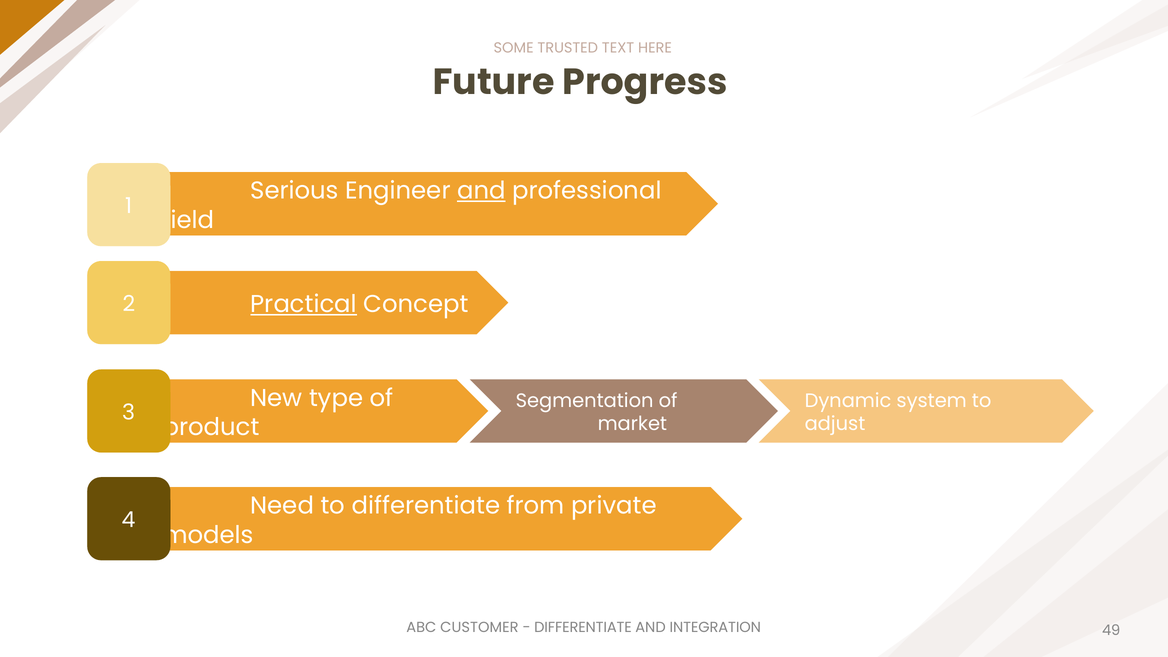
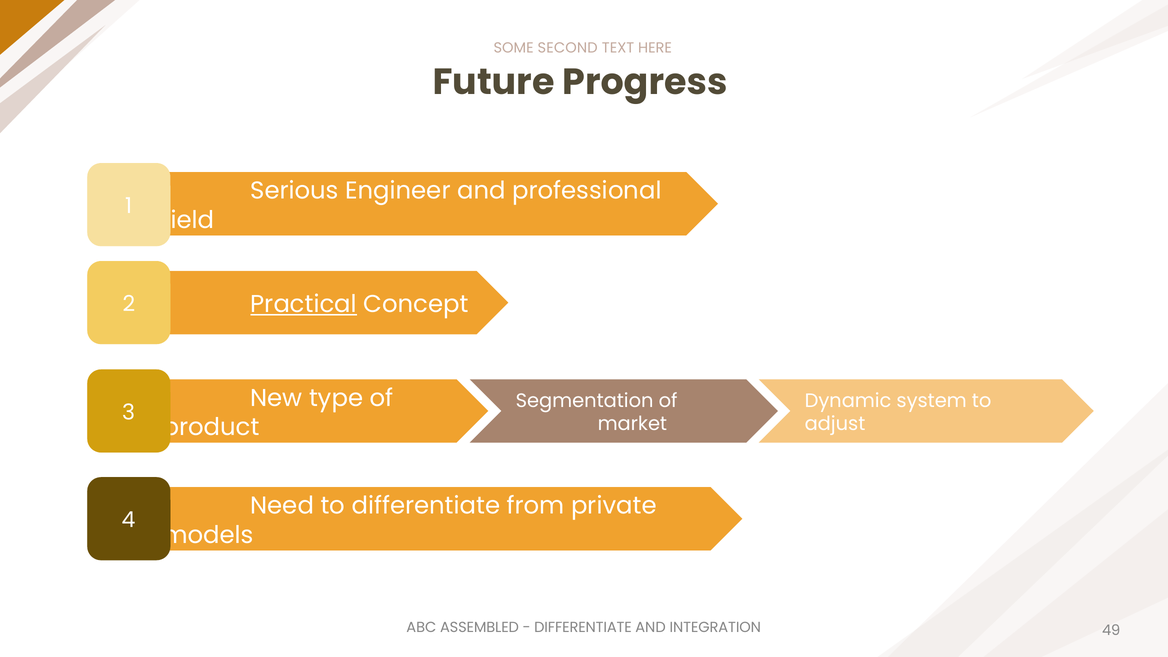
TRUSTED: TRUSTED -> SECOND
and at (481, 191) underline: present -> none
CUSTOMER: CUSTOMER -> ASSEMBLED
